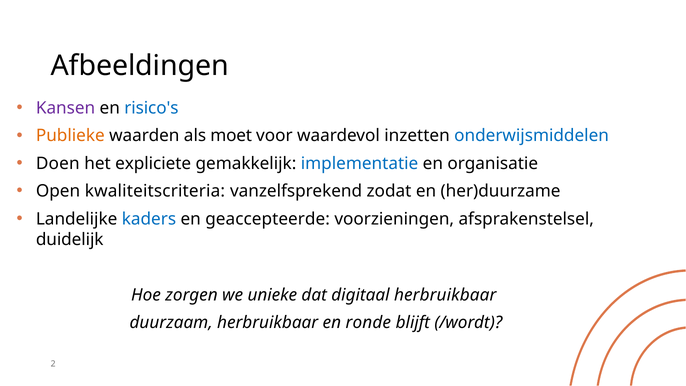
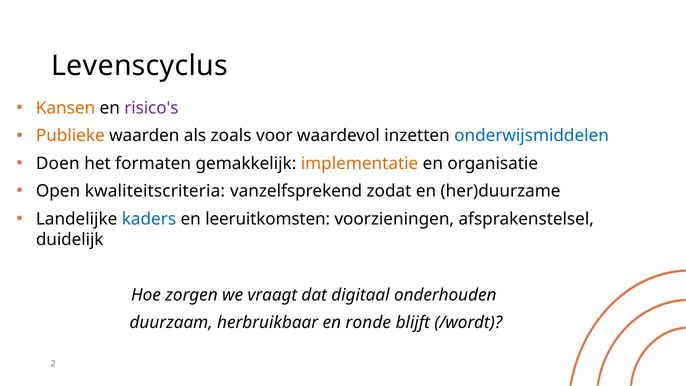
Afbeeldingen: Afbeeldingen -> Levenscyclus
Kansen colour: purple -> orange
risico's colour: blue -> purple
moet: moet -> zoals
expliciete: expliciete -> formaten
implementatie colour: blue -> orange
geaccepteerde: geaccepteerde -> leeruitkomsten
unieke: unieke -> vraagt
digitaal herbruikbaar: herbruikbaar -> onderhouden
